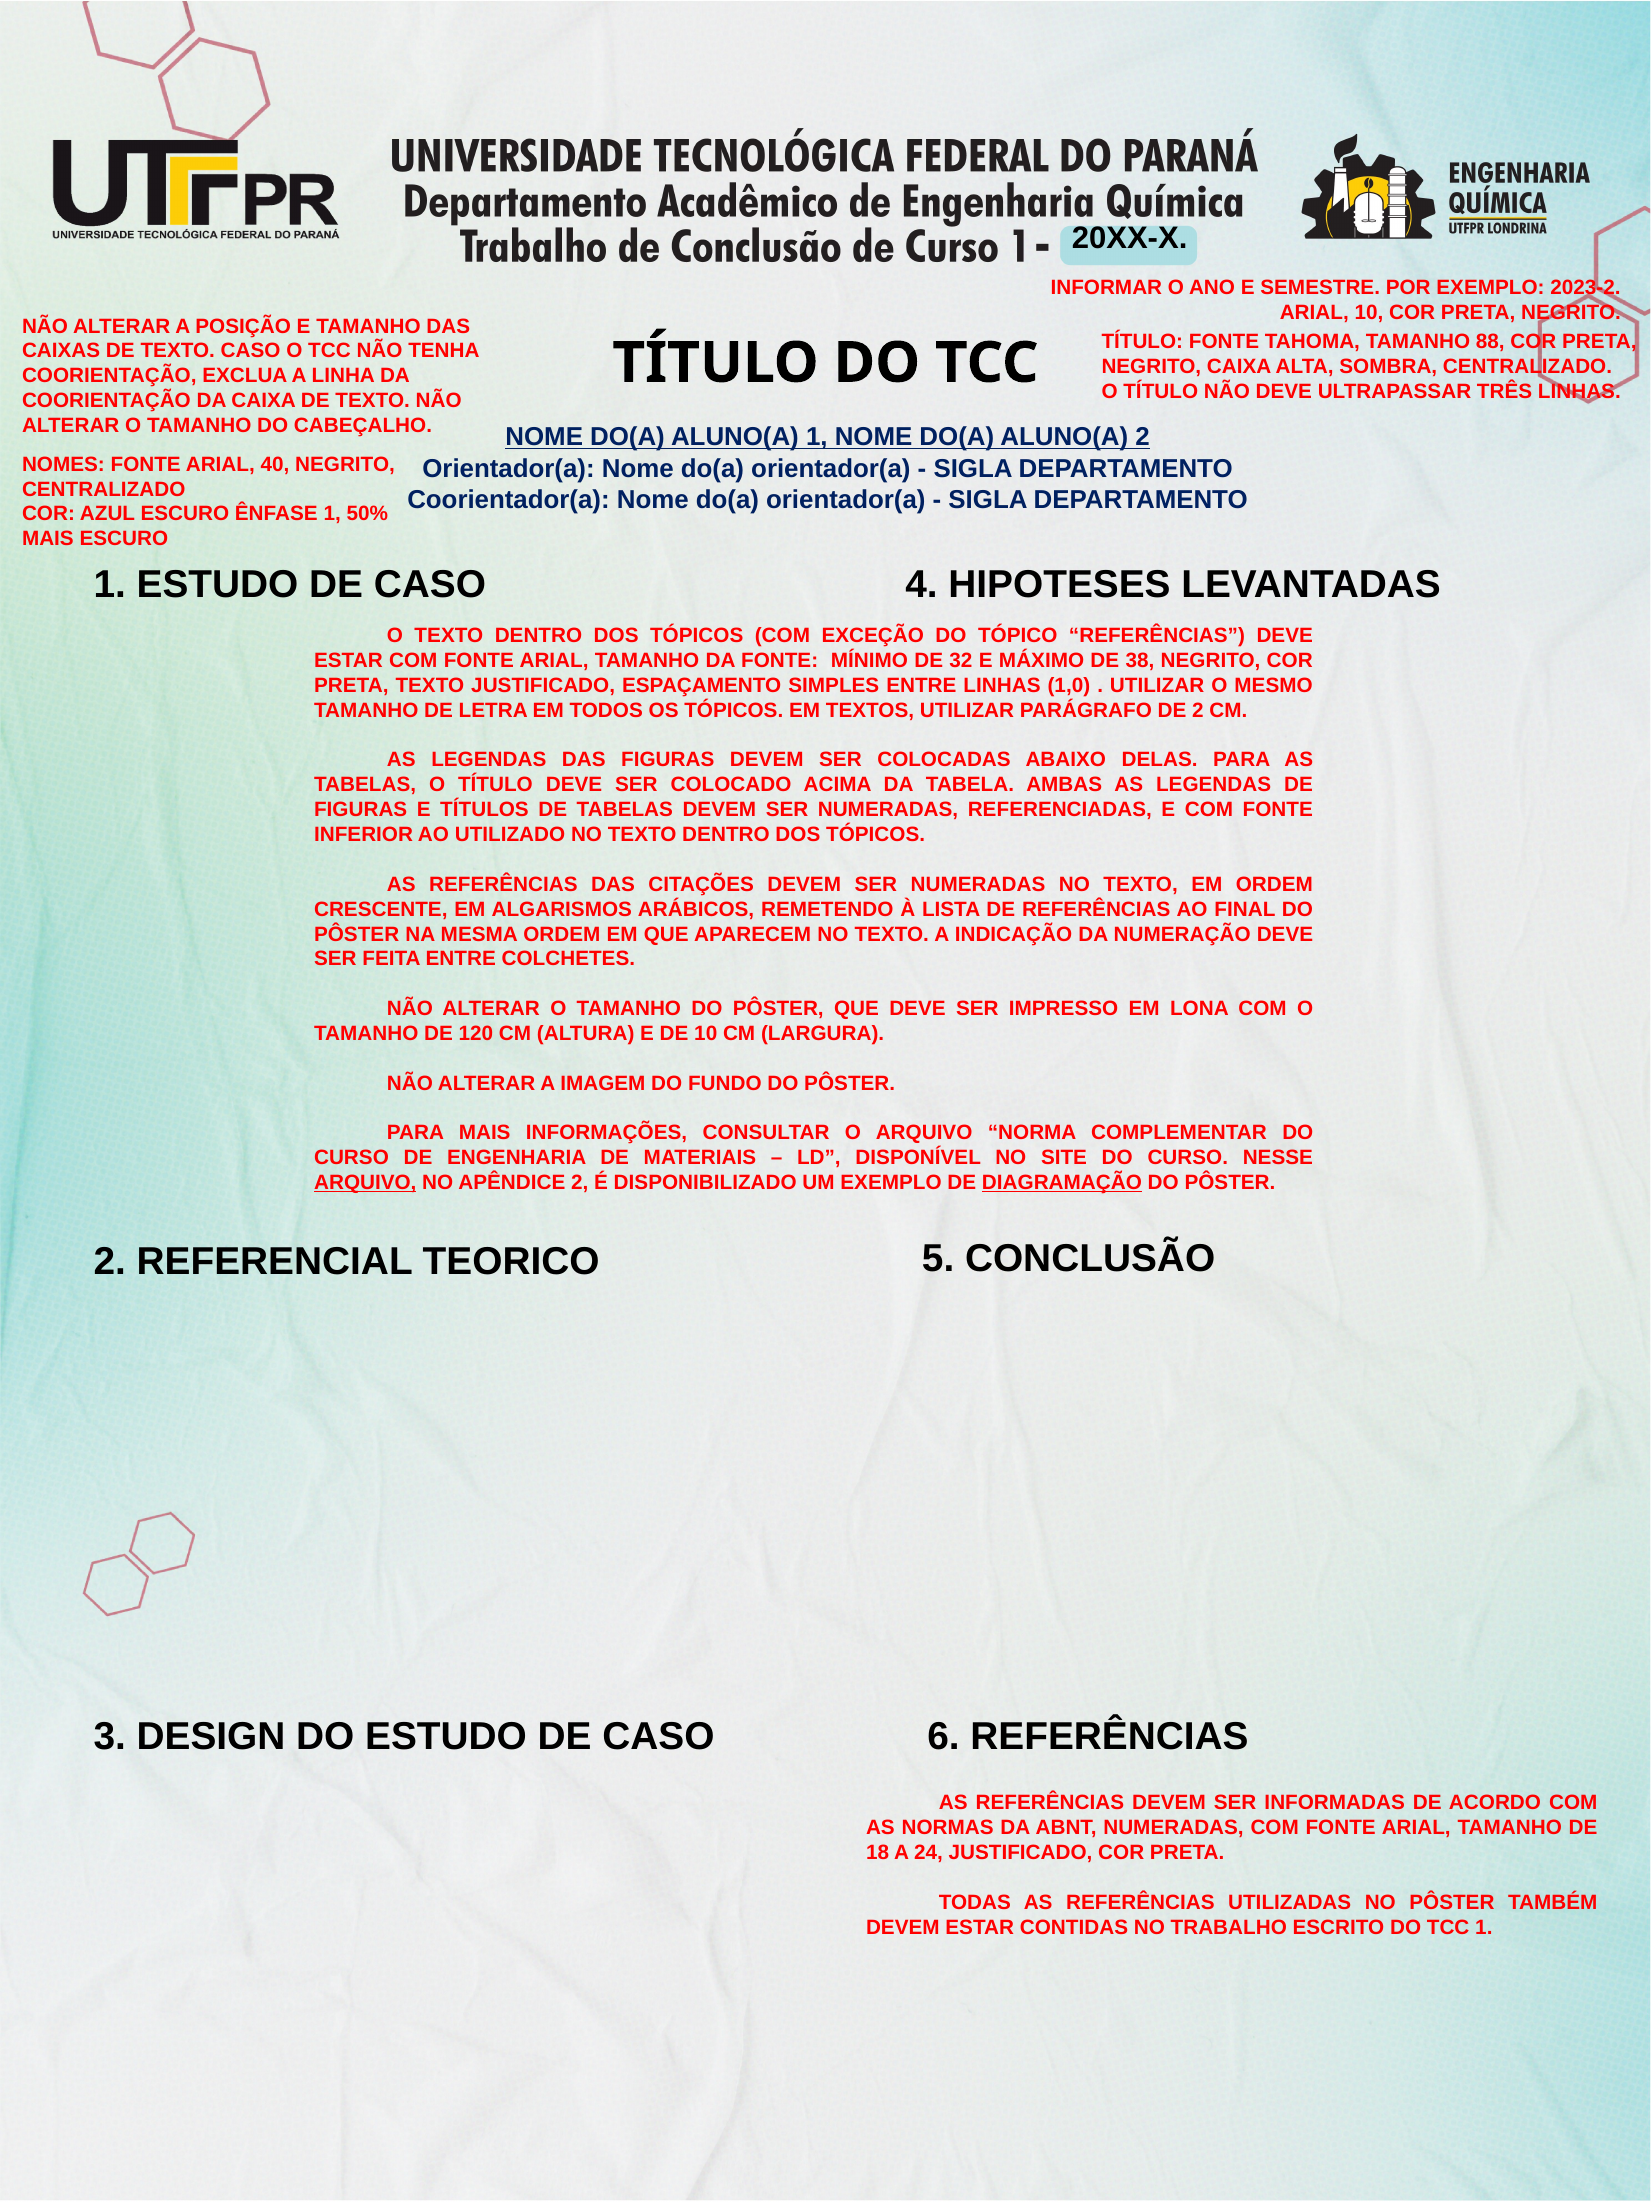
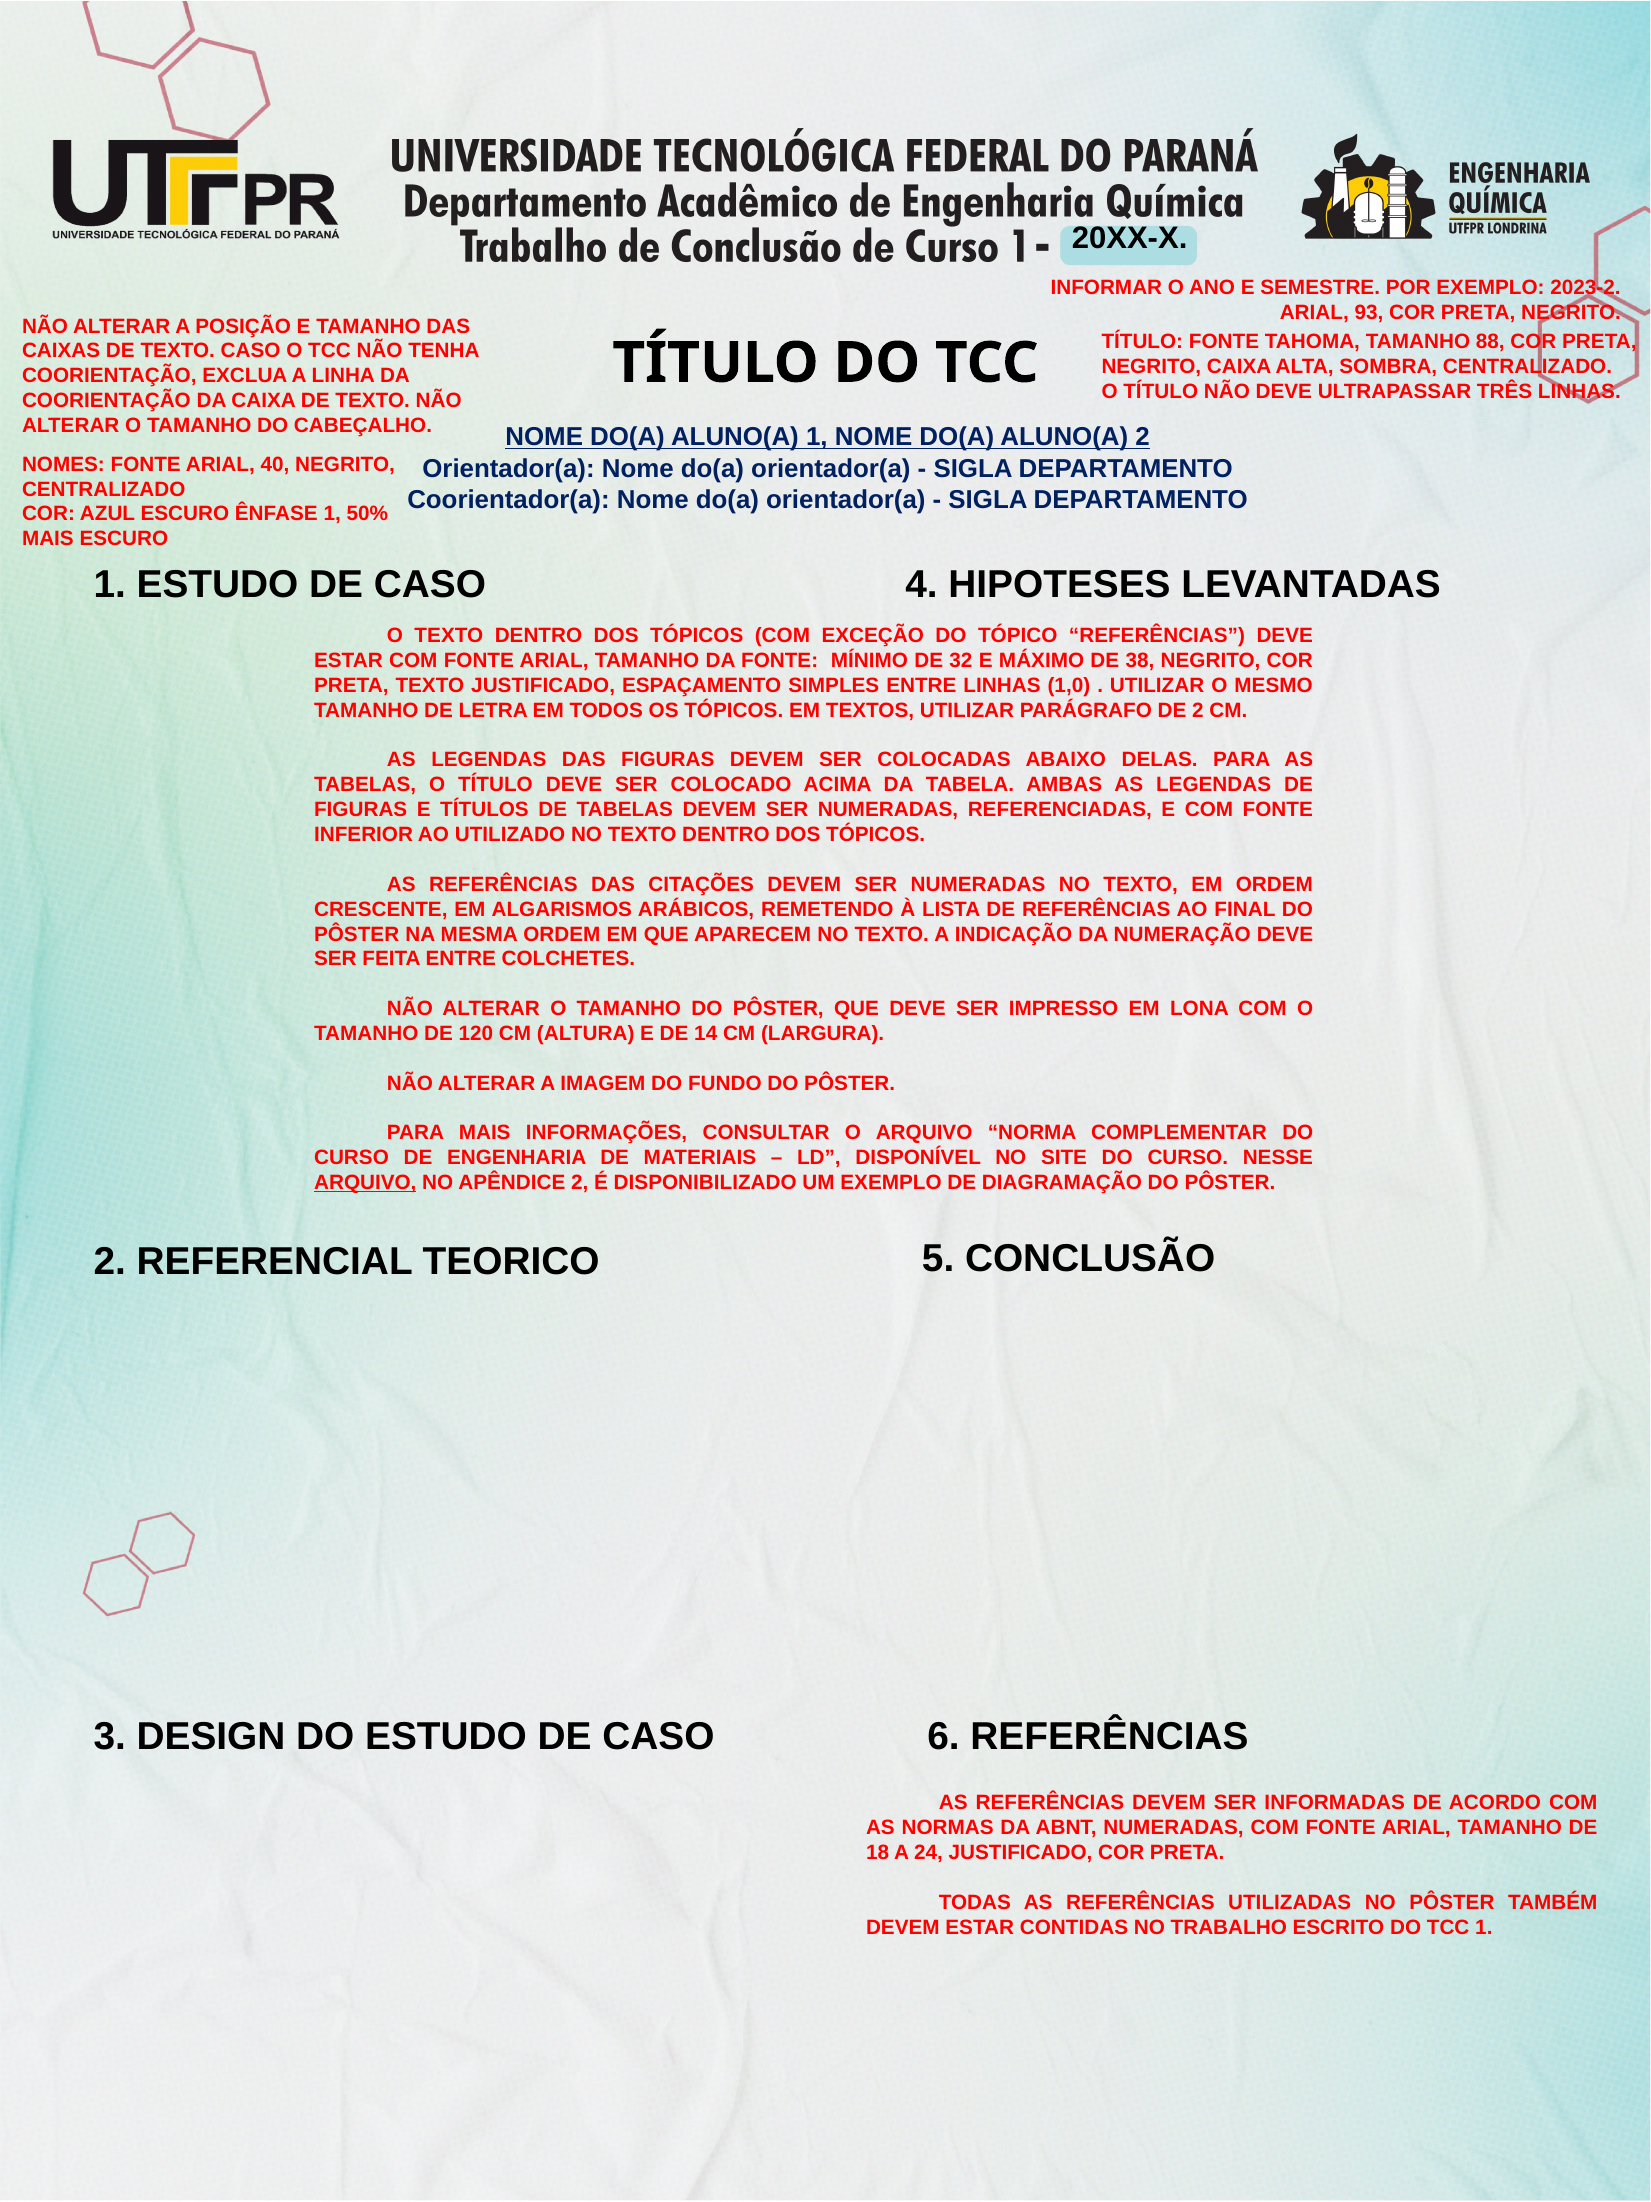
ARIAL 10: 10 -> 93
DE 10: 10 -> 14
DIAGRAMAÇÃO underline: present -> none
